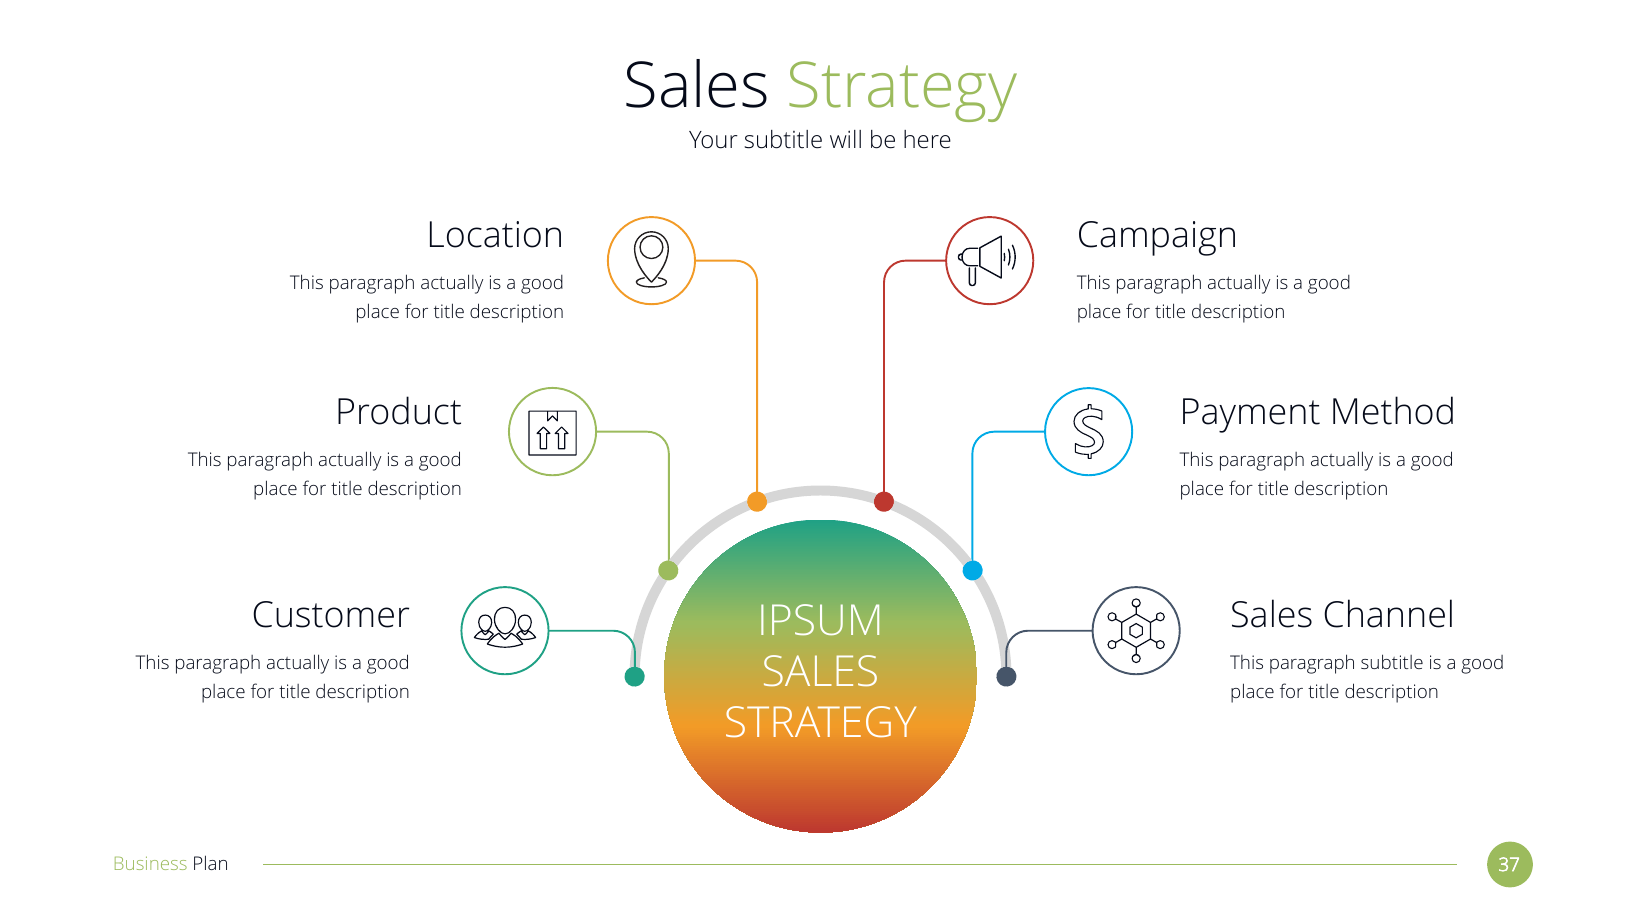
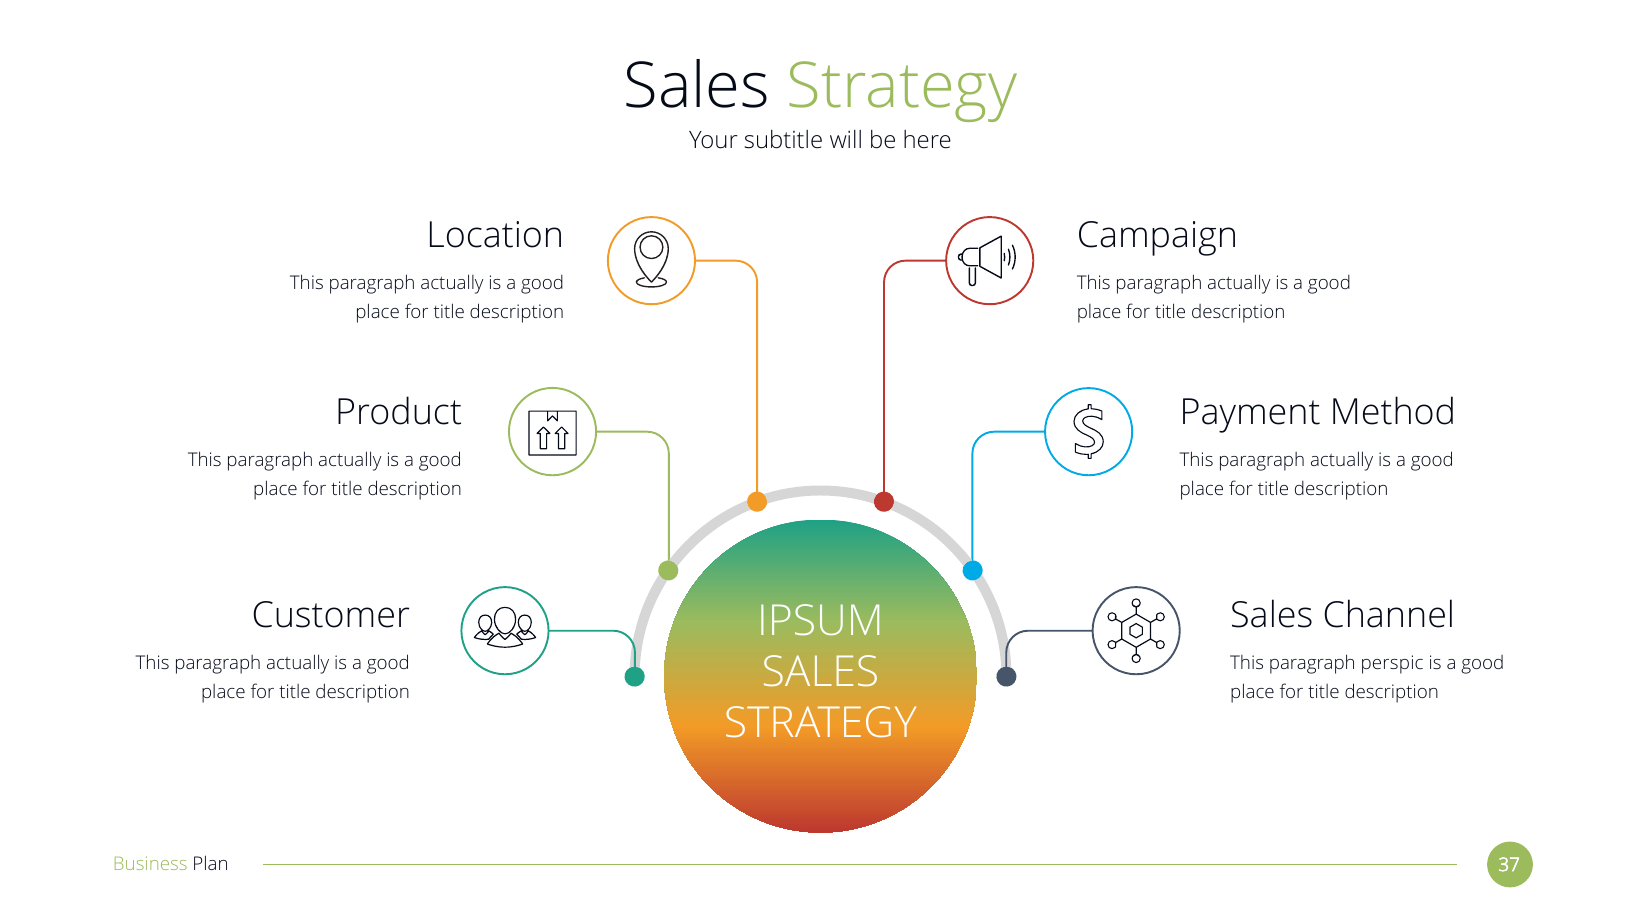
paragraph subtitle: subtitle -> perspic
